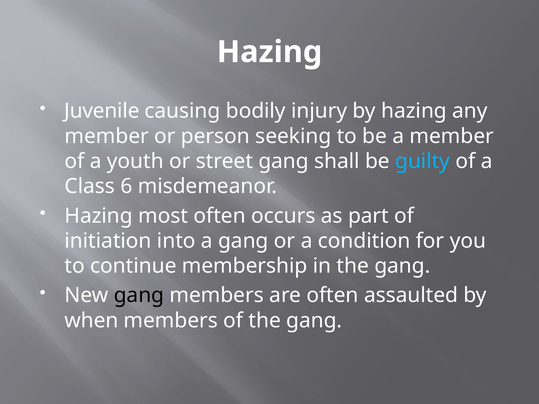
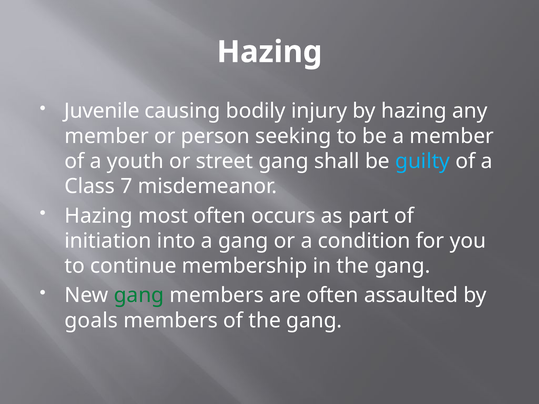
6: 6 -> 7
gang at (139, 296) colour: black -> green
when: when -> goals
